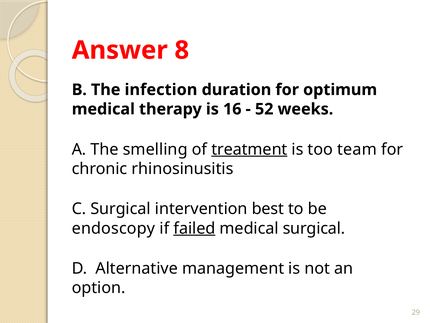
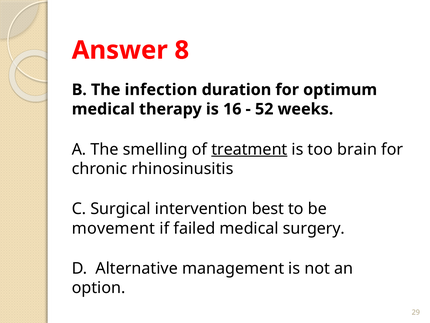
team: team -> brain
endoscopy: endoscopy -> movement
failed underline: present -> none
medical surgical: surgical -> surgery
